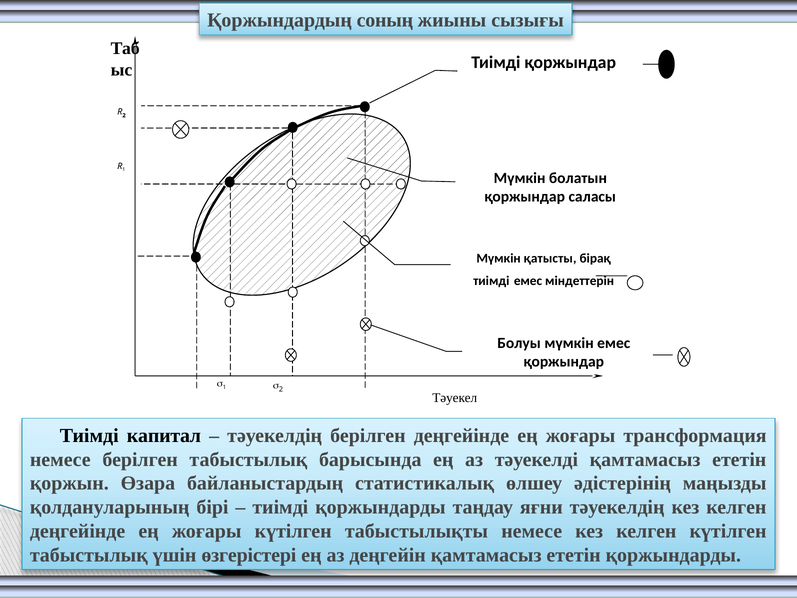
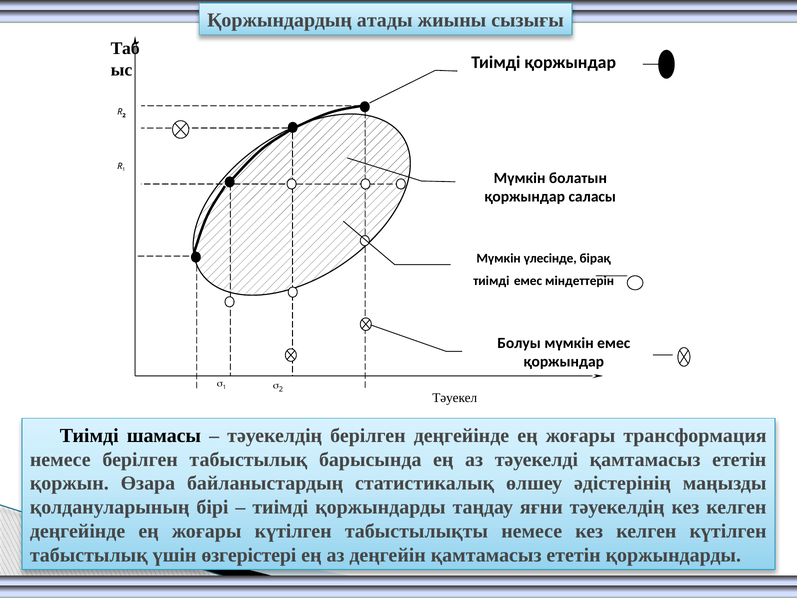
соның: соның -> атады
қатысты: қатысты -> үлесінде
капитал: капитал -> шамасы
